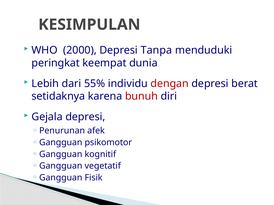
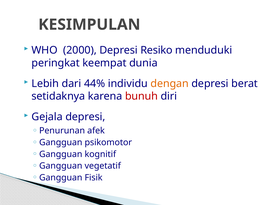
Tanpa: Tanpa -> Resiko
55%: 55% -> 44%
dengan colour: red -> orange
